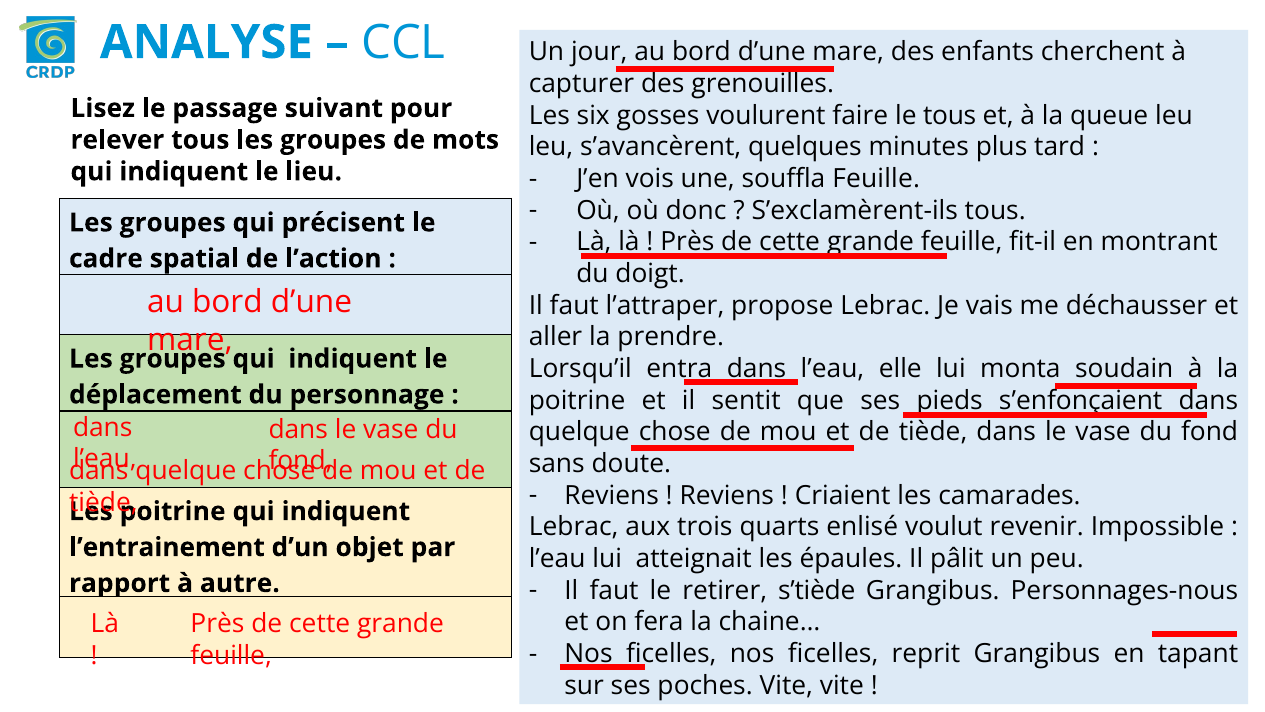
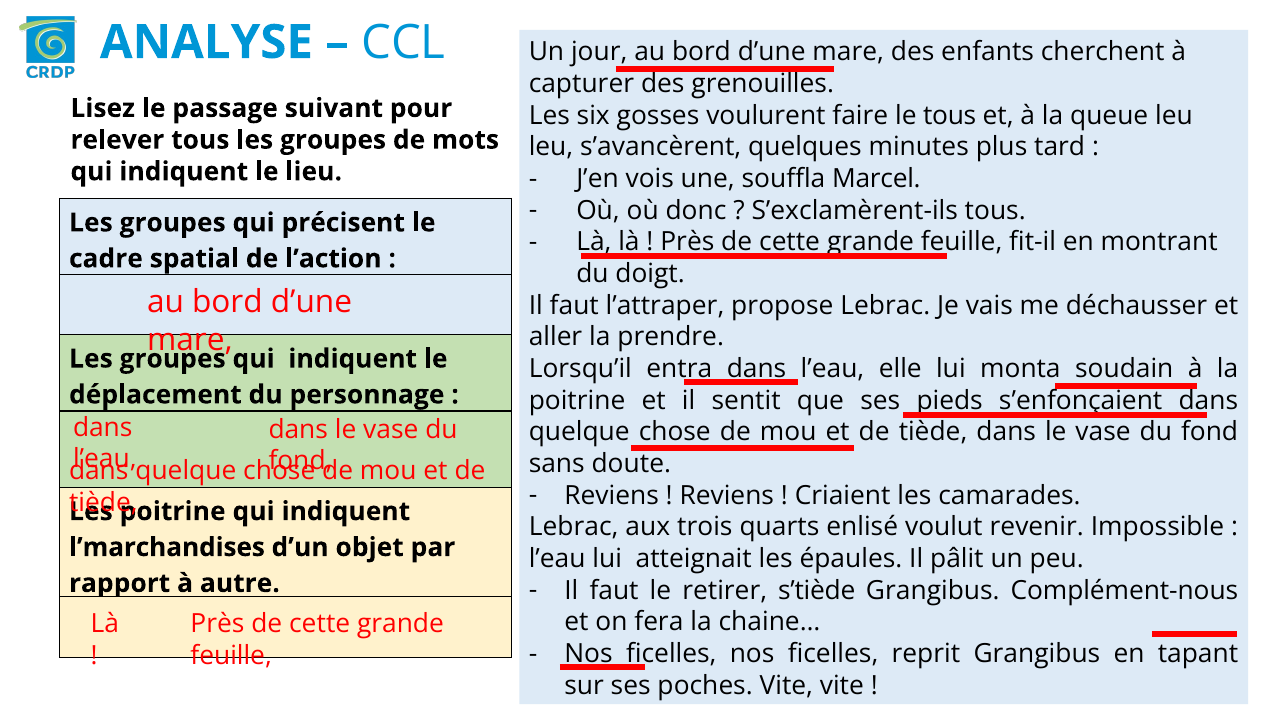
souffla Feuille: Feuille -> Marcel
l’entrainement: l’entrainement -> l’marchandises
Personnages-nous: Personnages-nous -> Complément-nous
